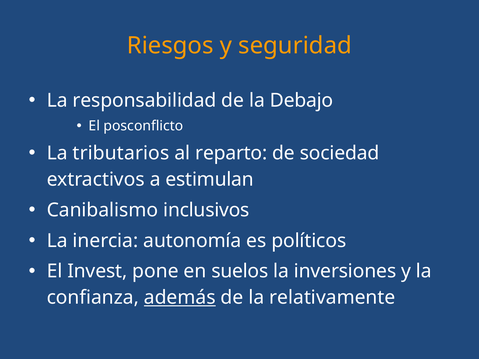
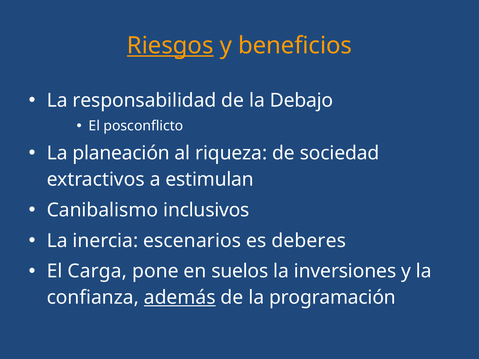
Riesgos underline: none -> present
seguridad: seguridad -> beneficios
tributarios: tributarios -> planeación
reparto: reparto -> riqueza
autonomía: autonomía -> escenarios
políticos: políticos -> deberes
Invest: Invest -> Carga
relativamente: relativamente -> programación
